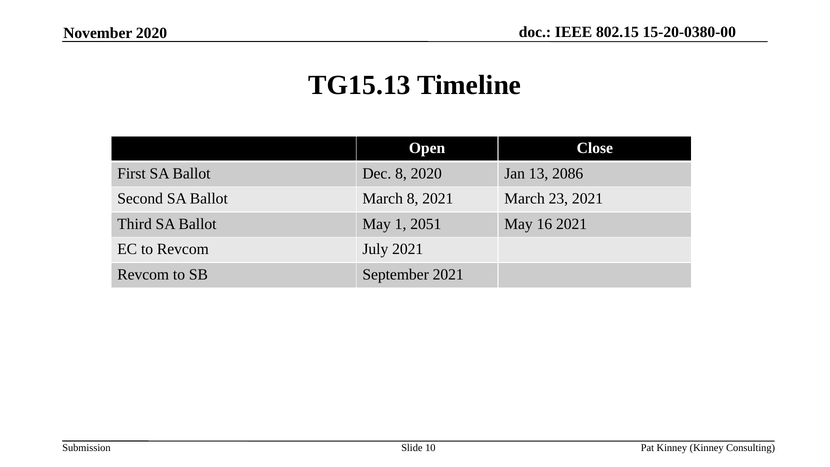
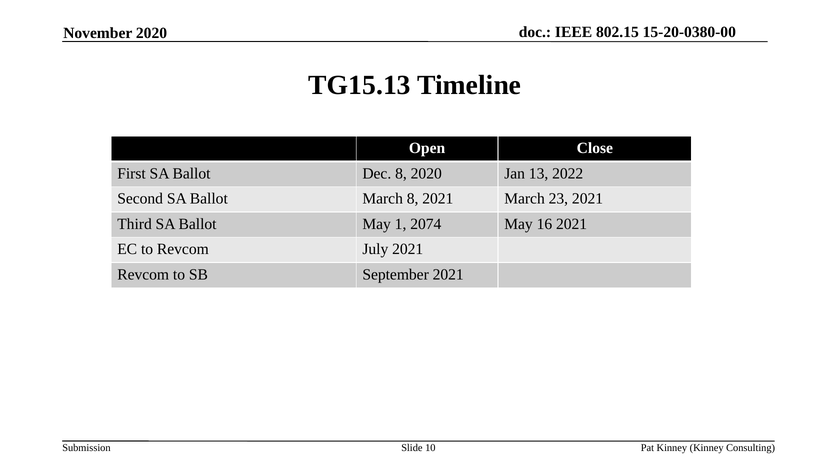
2086: 2086 -> 2022
2051: 2051 -> 2074
